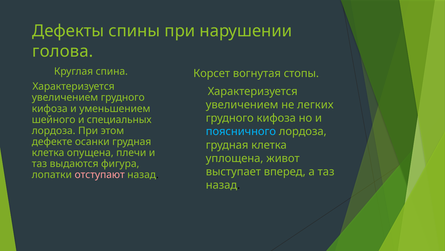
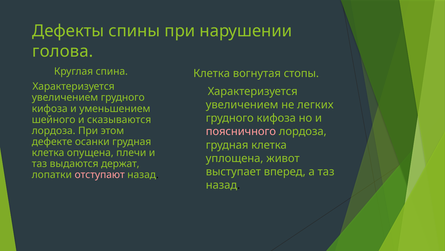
Корсет at (212, 73): Корсет -> Клетка
специальных: специальных -> сказываются
поясничного colour: light blue -> pink
фигура: фигура -> держат
